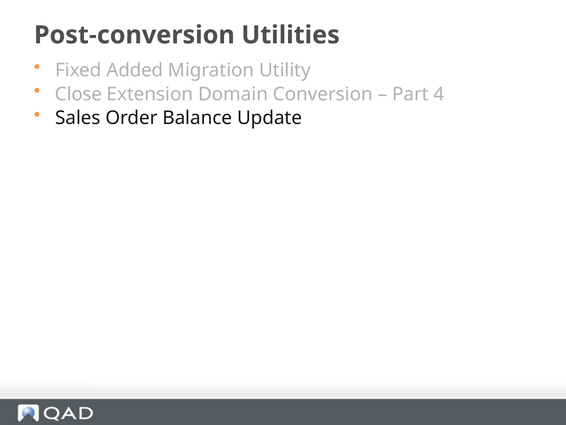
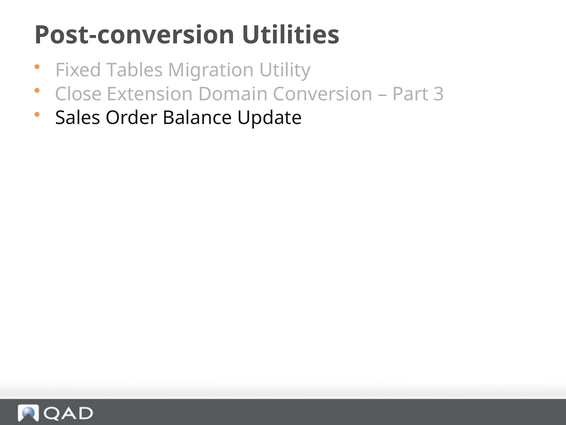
Added: Added -> Tables
4: 4 -> 3
